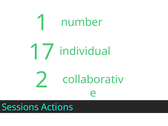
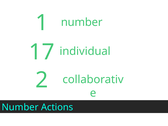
Sessions at (20, 107): Sessions -> Number
